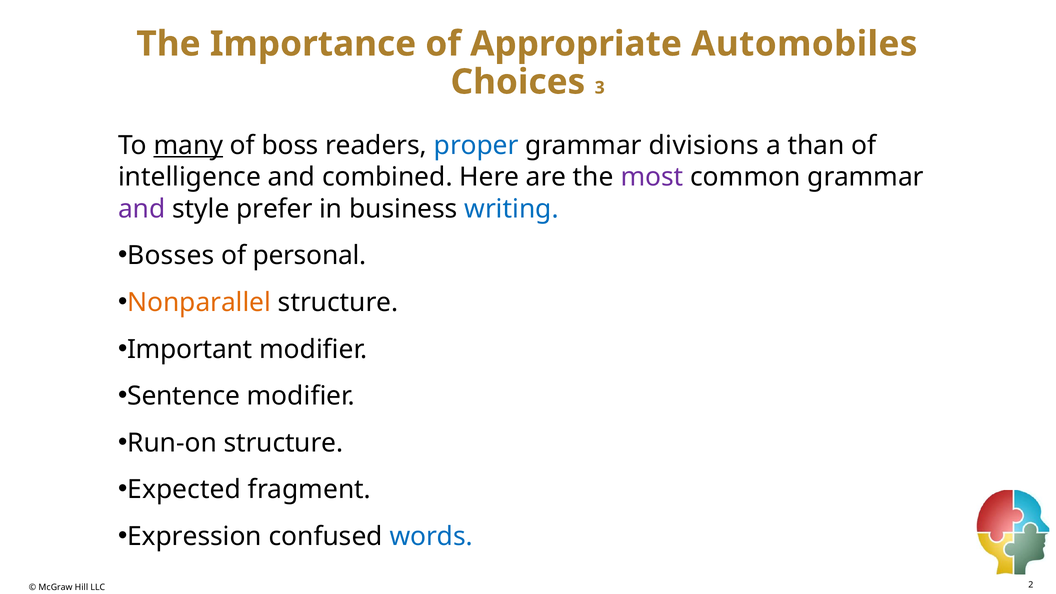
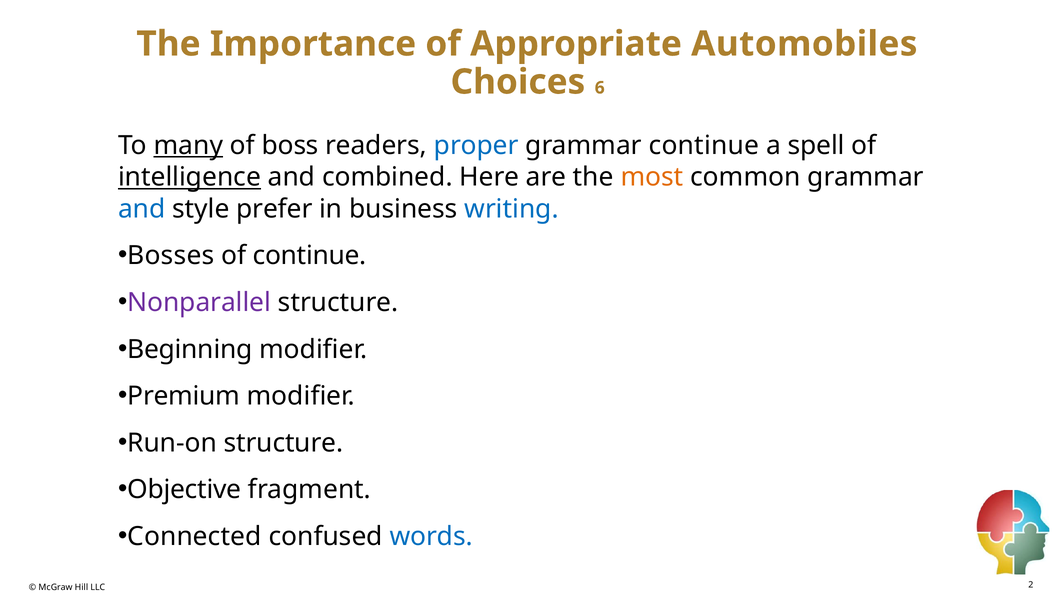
3: 3 -> 6
grammar divisions: divisions -> continue
than: than -> spell
intelligence underline: none -> present
most colour: purple -> orange
and at (142, 209) colour: purple -> blue
of personal: personal -> continue
Nonparallel colour: orange -> purple
Important: Important -> Beginning
Sentence: Sentence -> Premium
Expected: Expected -> Objective
Expression: Expression -> Connected
